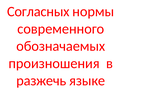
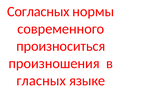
обозначаемых: обозначаемых -> произноситься
разжечь: разжечь -> гласных
